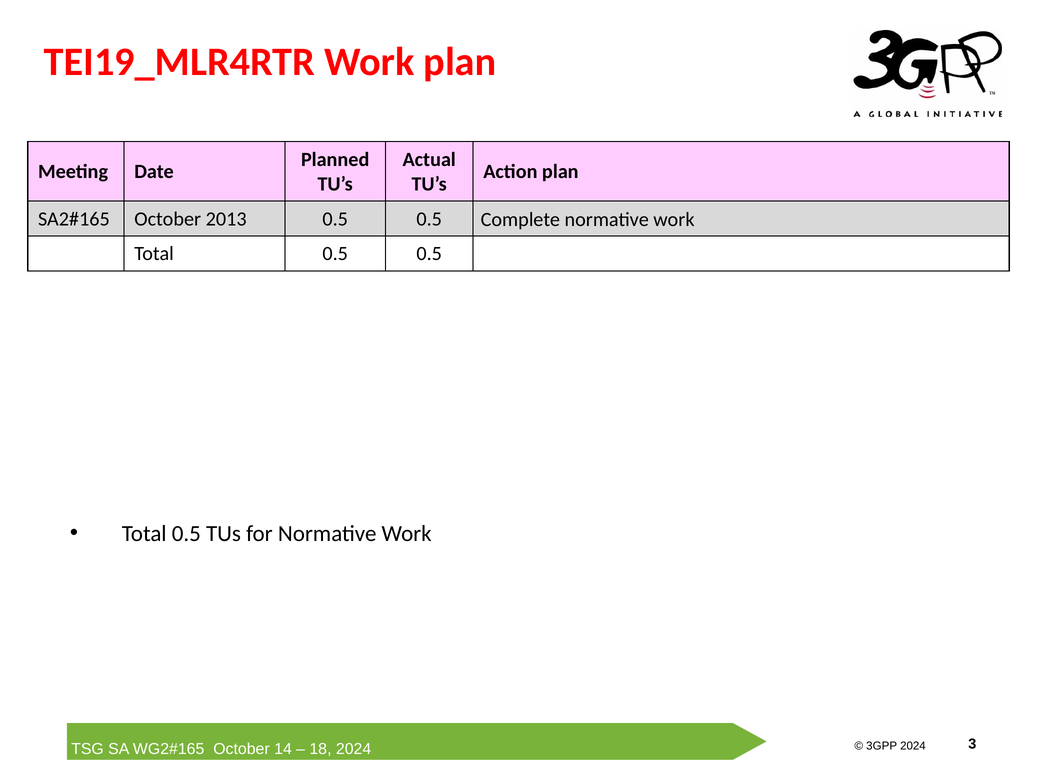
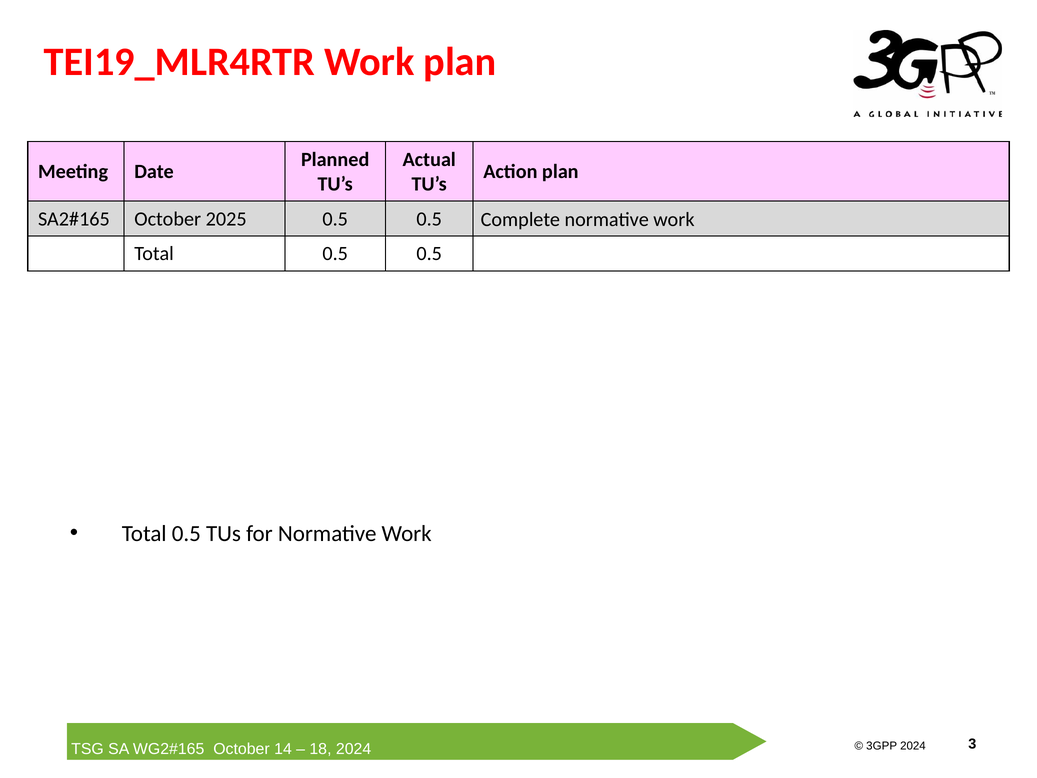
2013: 2013 -> 2025
